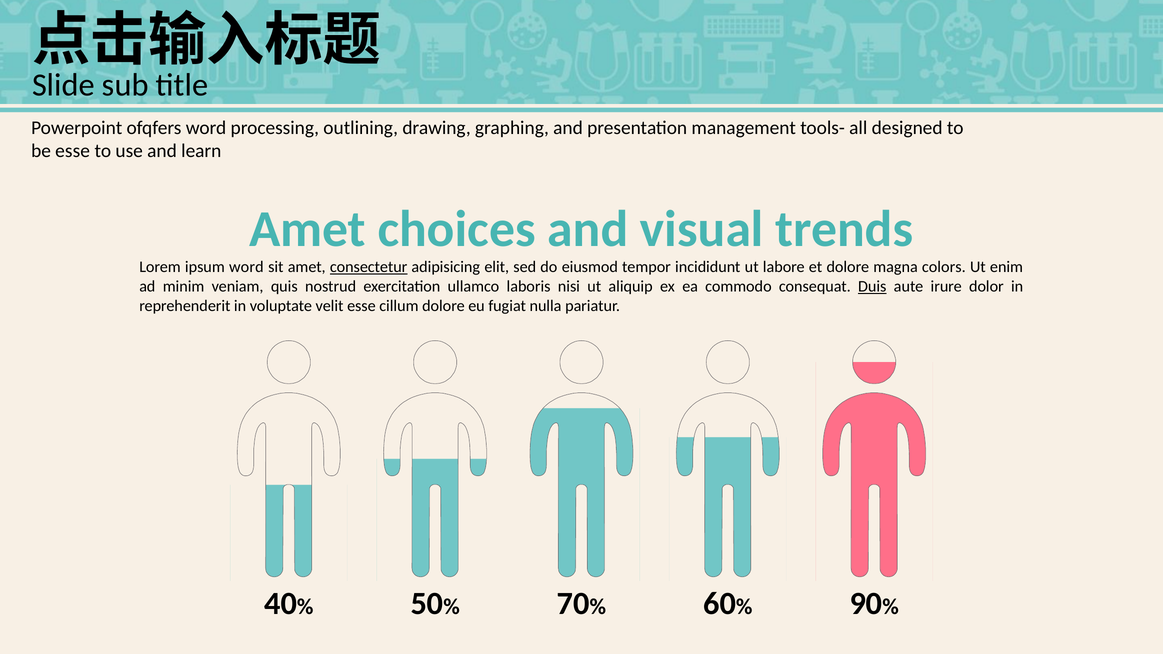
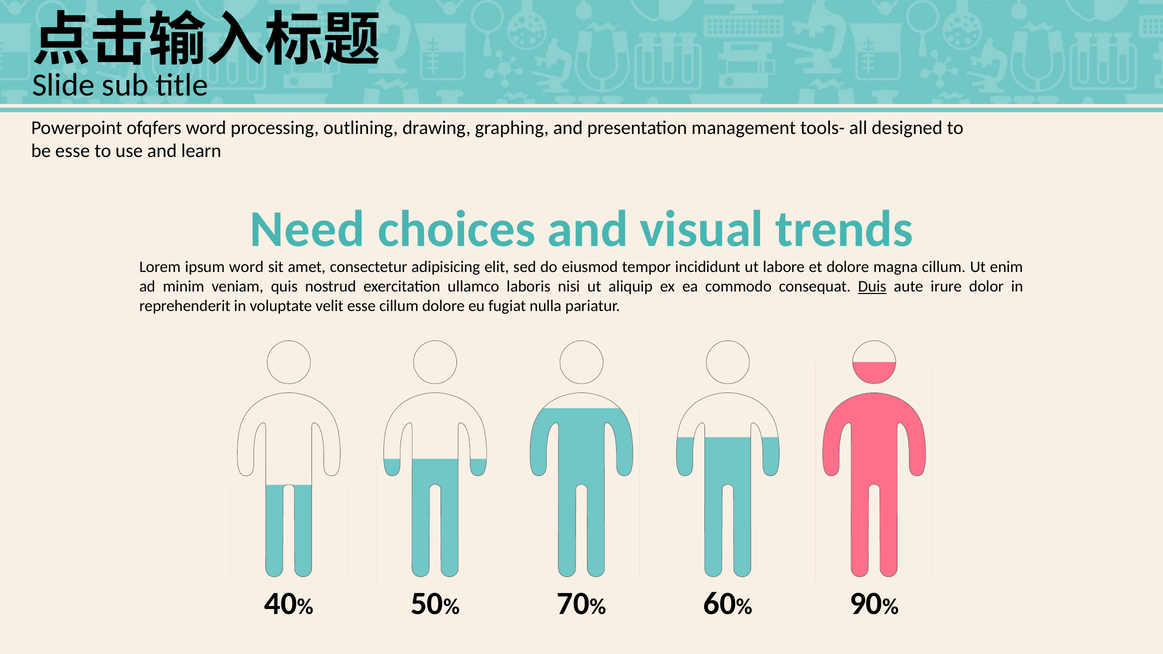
Amet at (307, 229): Amet -> Need
consectetur underline: present -> none
magna colors: colors -> cillum
